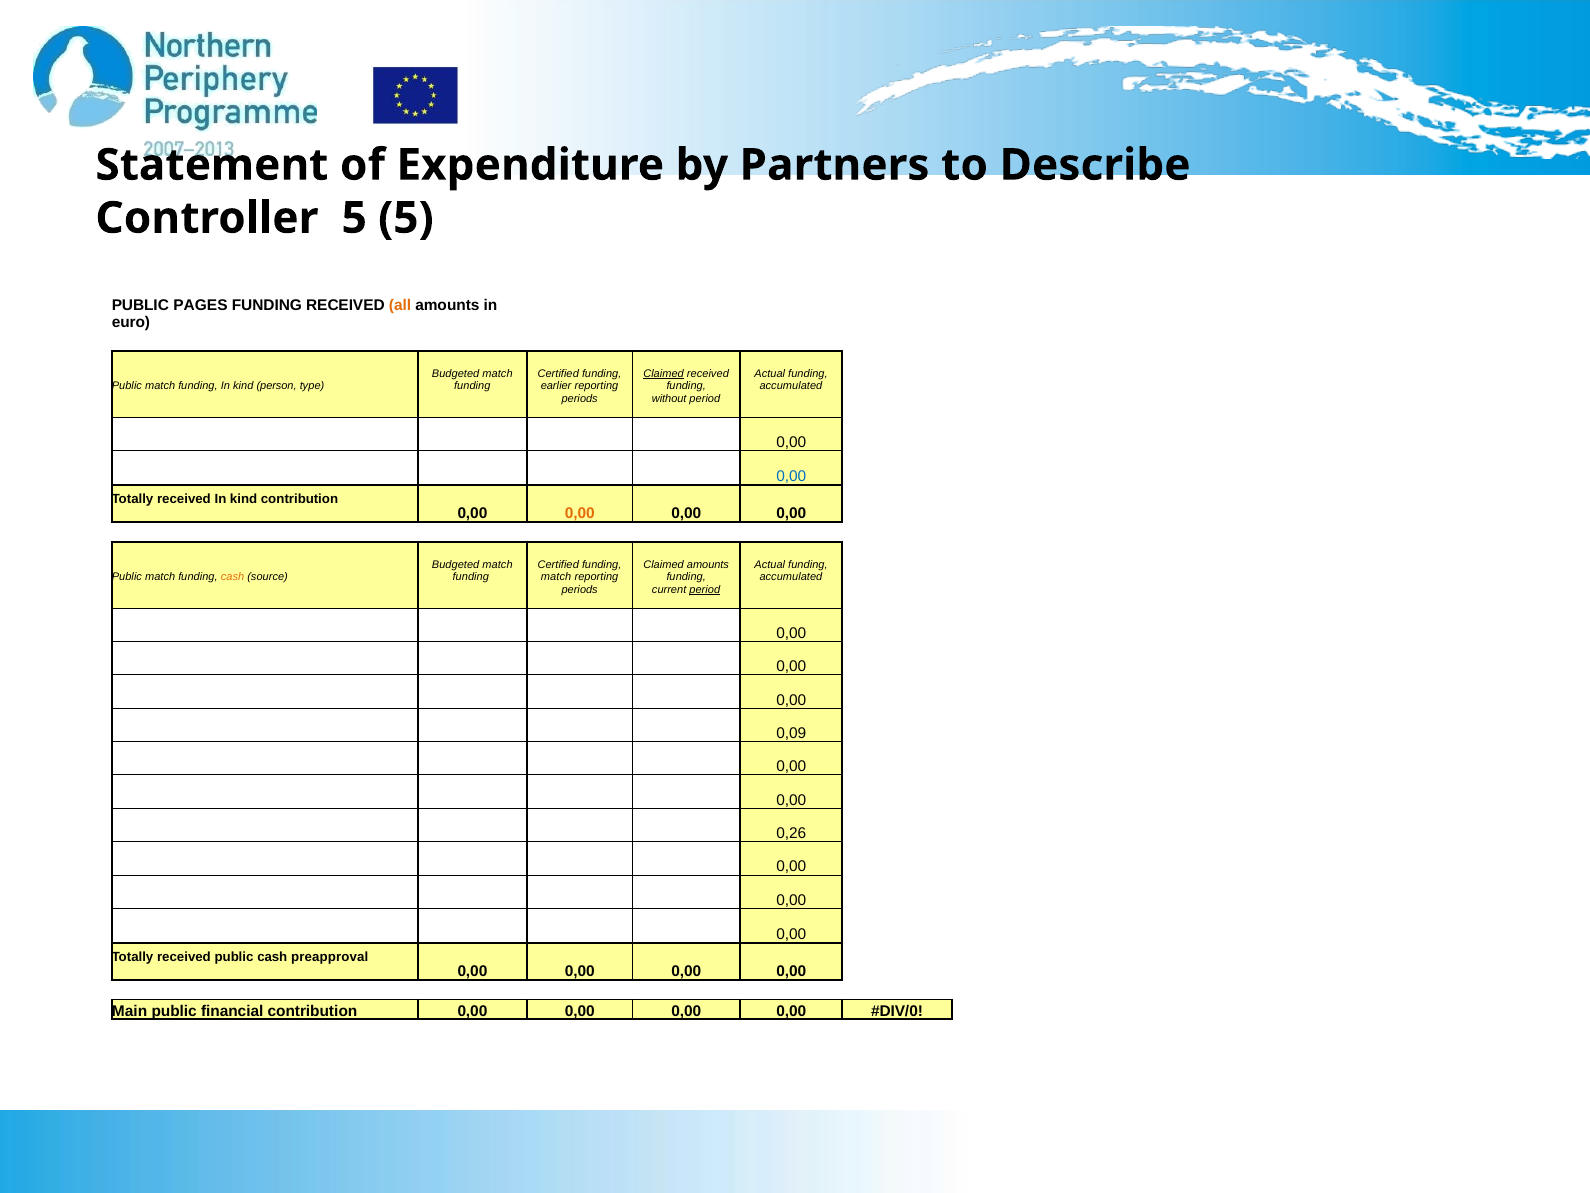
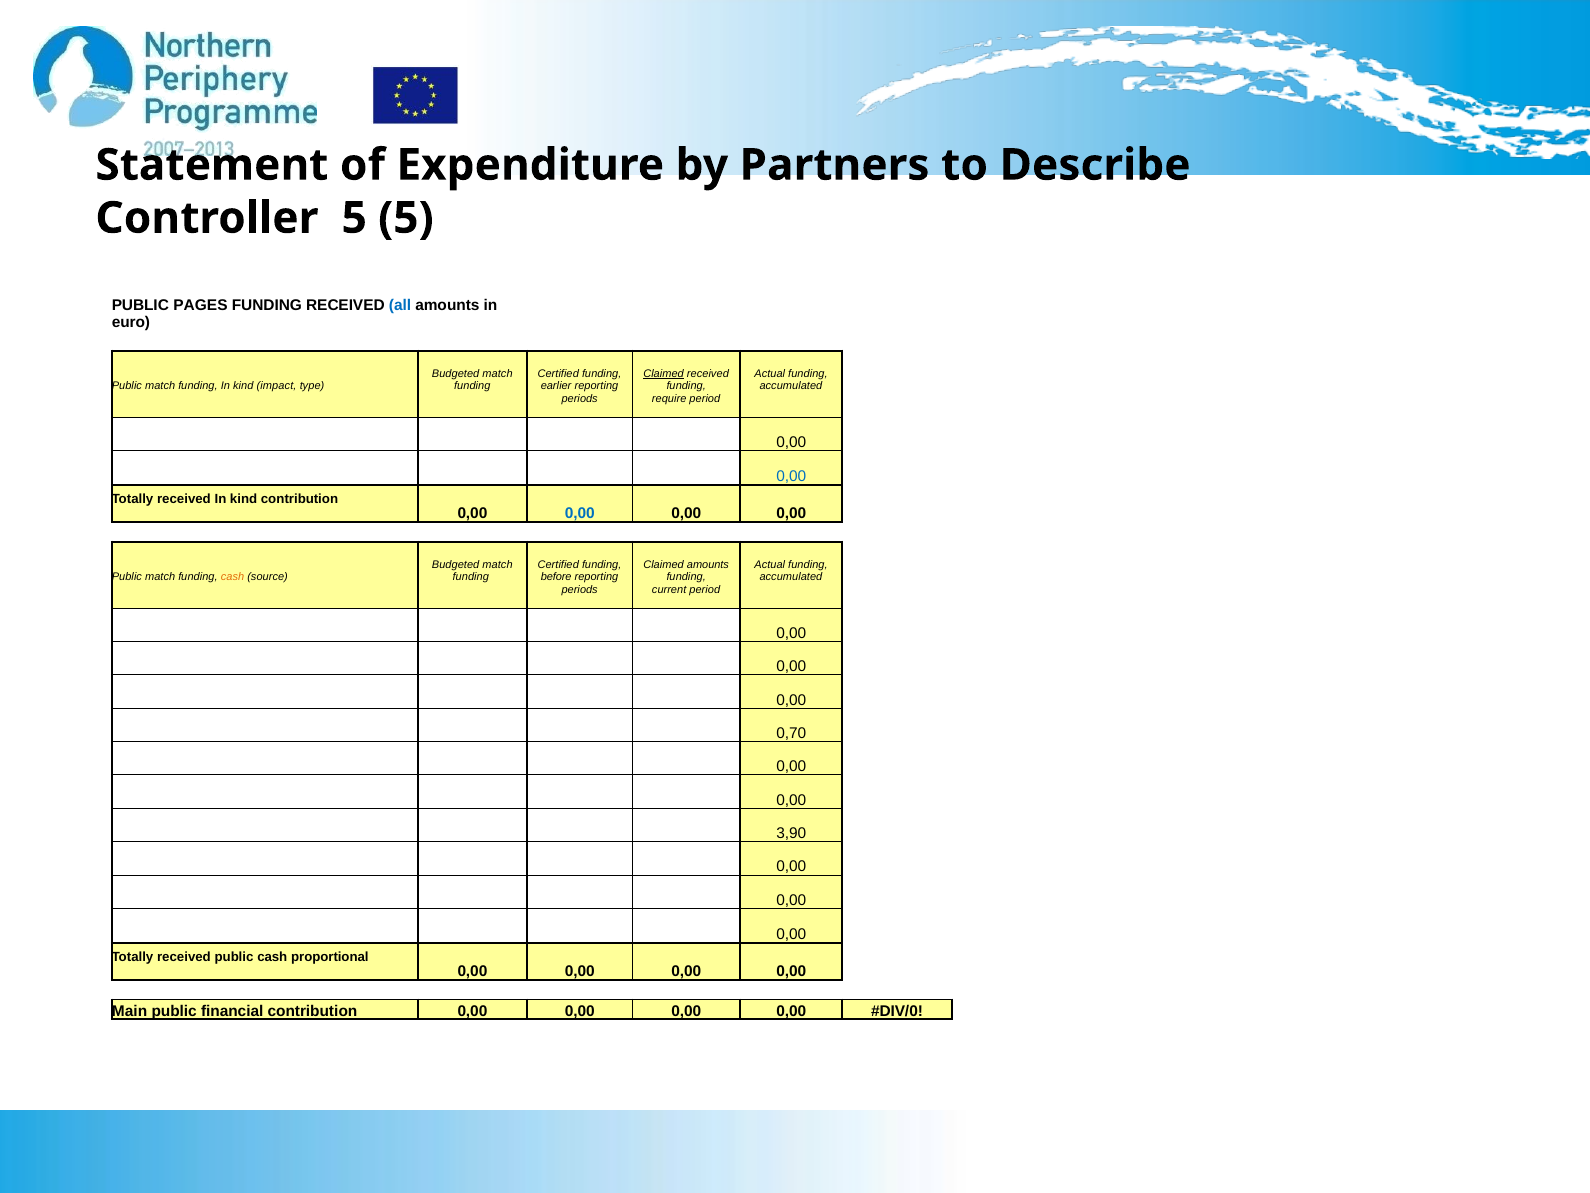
all colour: orange -> blue
person: person -> impact
without: without -> require
0,00 at (580, 513) colour: orange -> blue
match at (556, 577): match -> before
period at (705, 589) underline: present -> none
0,09: 0,09 -> 0,70
0,26: 0,26 -> 3,90
preapproval: preapproval -> proportional
